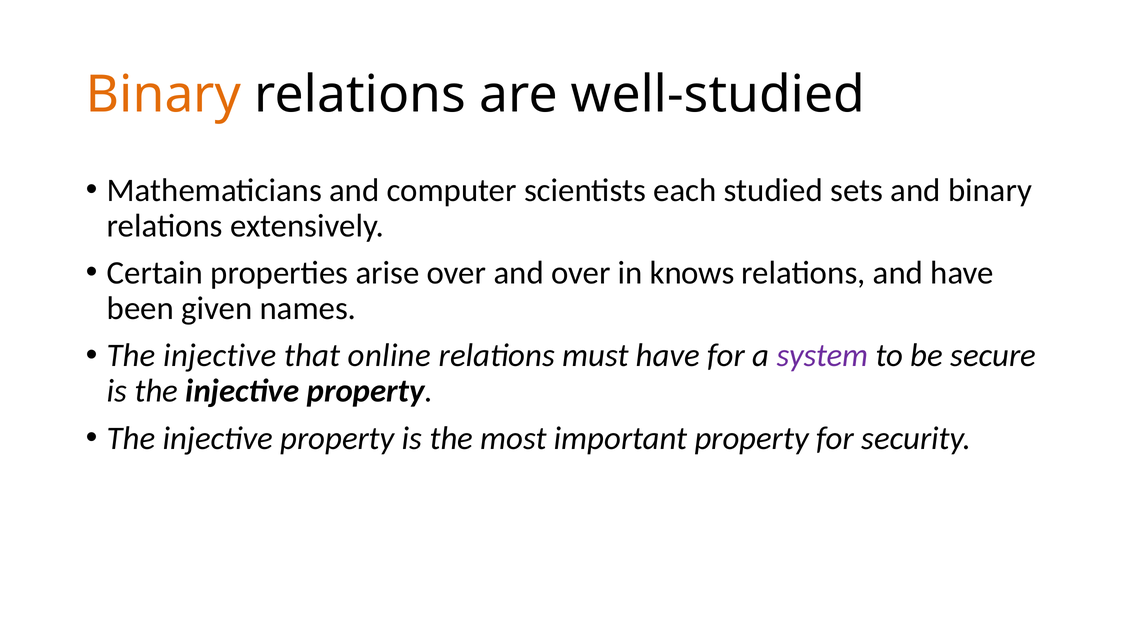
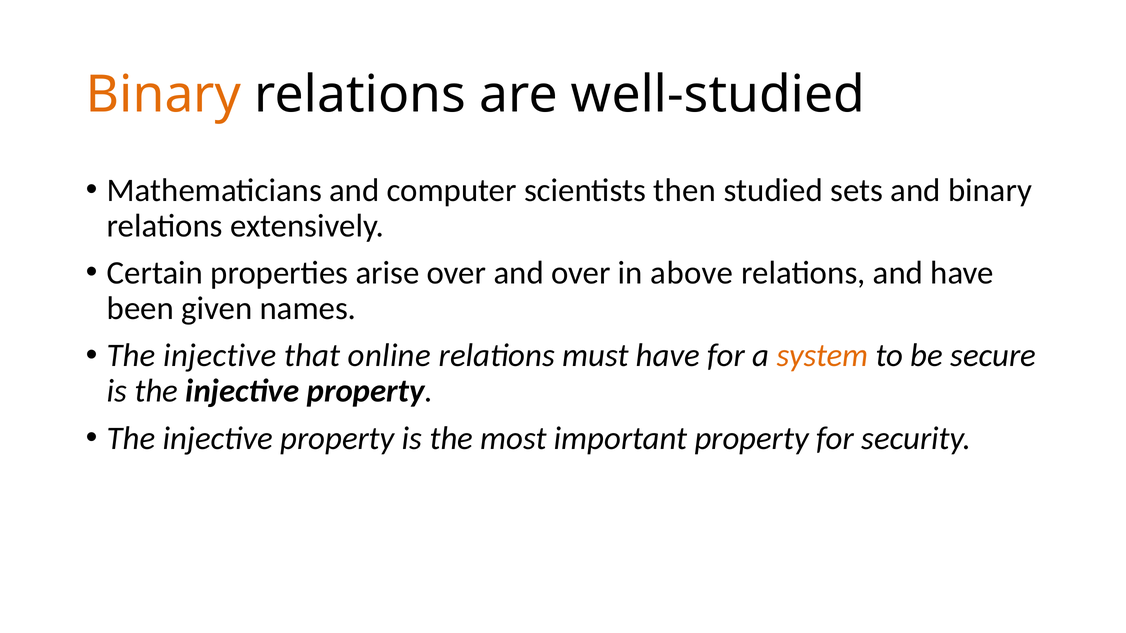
each: each -> then
knows: knows -> above
system colour: purple -> orange
